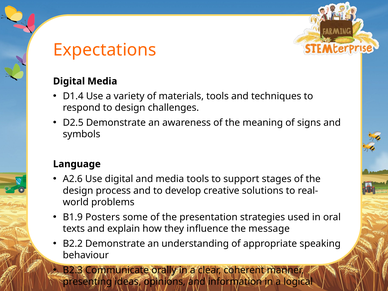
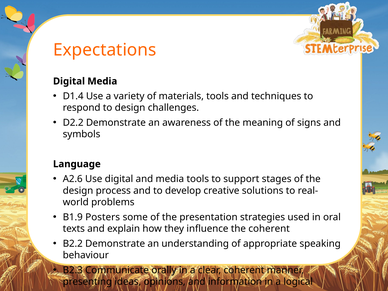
D2.5: D2.5 -> D2.2
the message: message -> coherent
